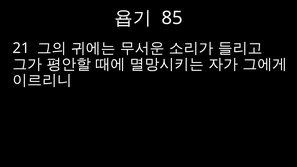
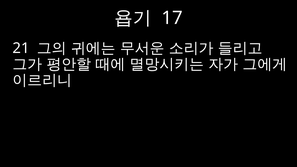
85: 85 -> 17
